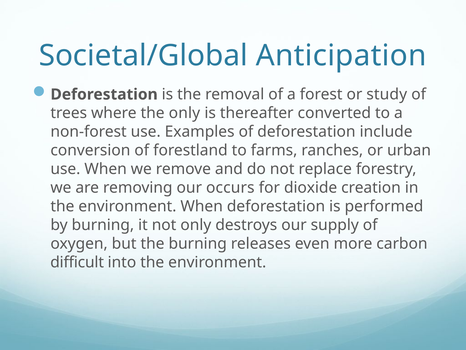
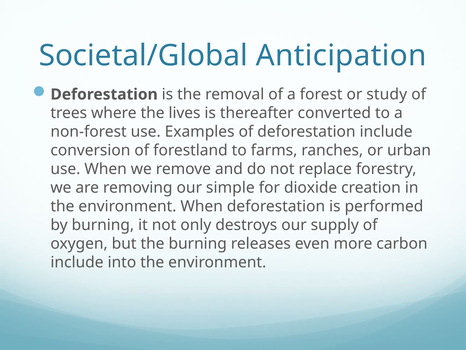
the only: only -> lives
occurs: occurs -> simple
difficult at (77, 262): difficult -> include
